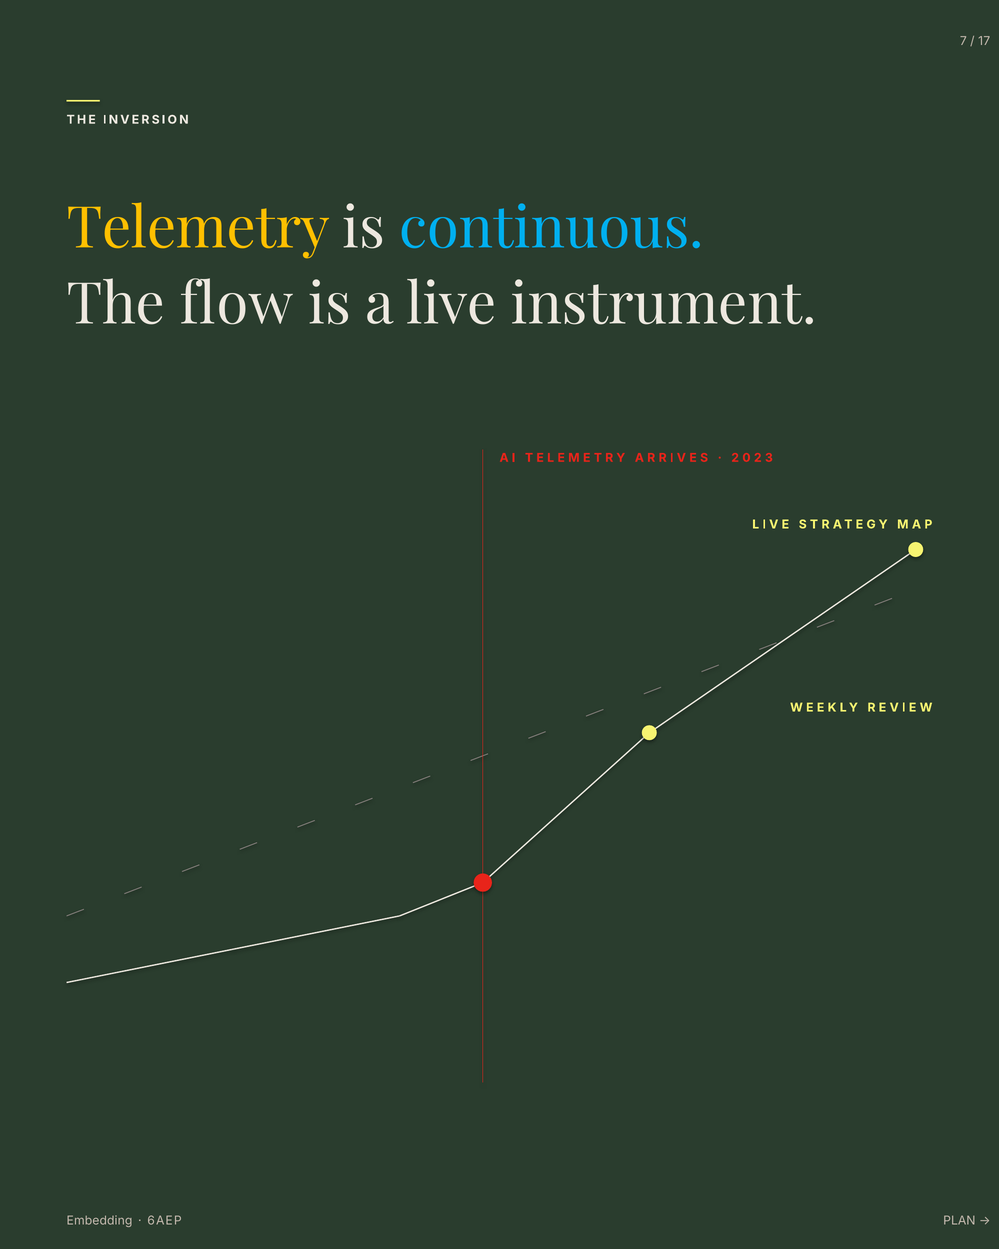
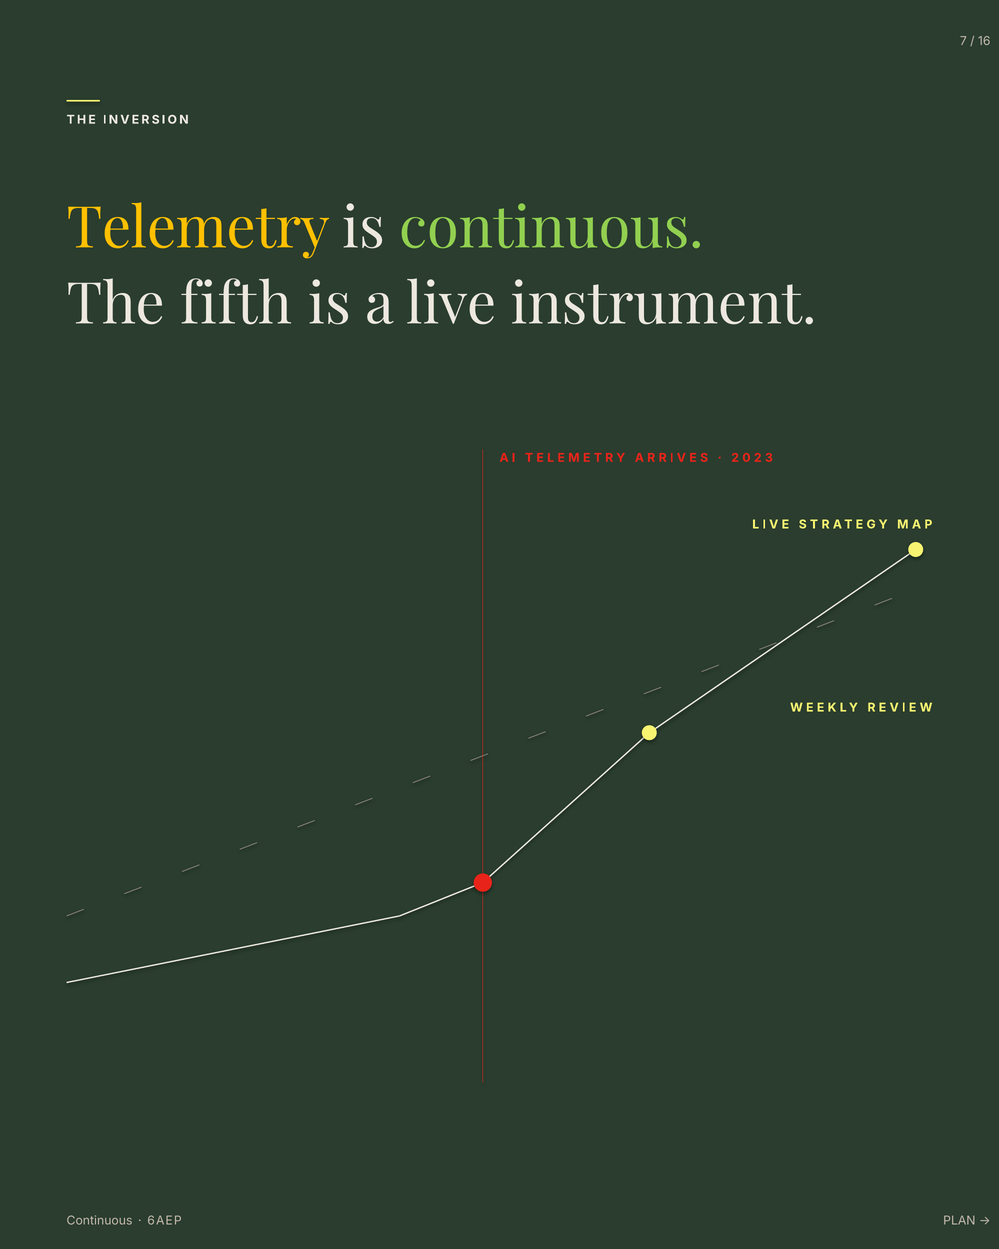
17: 17 -> 16
continuous at (552, 229) colour: light blue -> light green
flow: flow -> fifth
Embedding at (100, 1220): Embedding -> Continuous
